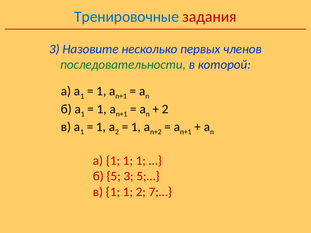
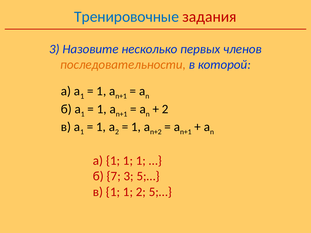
последовательности colour: green -> orange
5: 5 -> 7
2 7;…: 7;… -> 5;…
